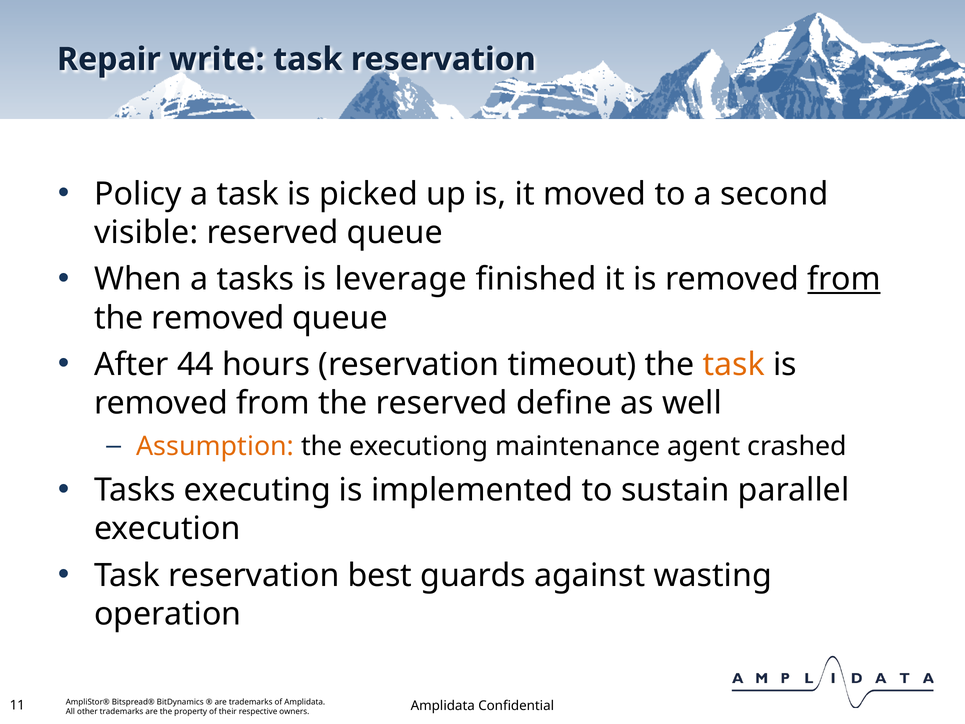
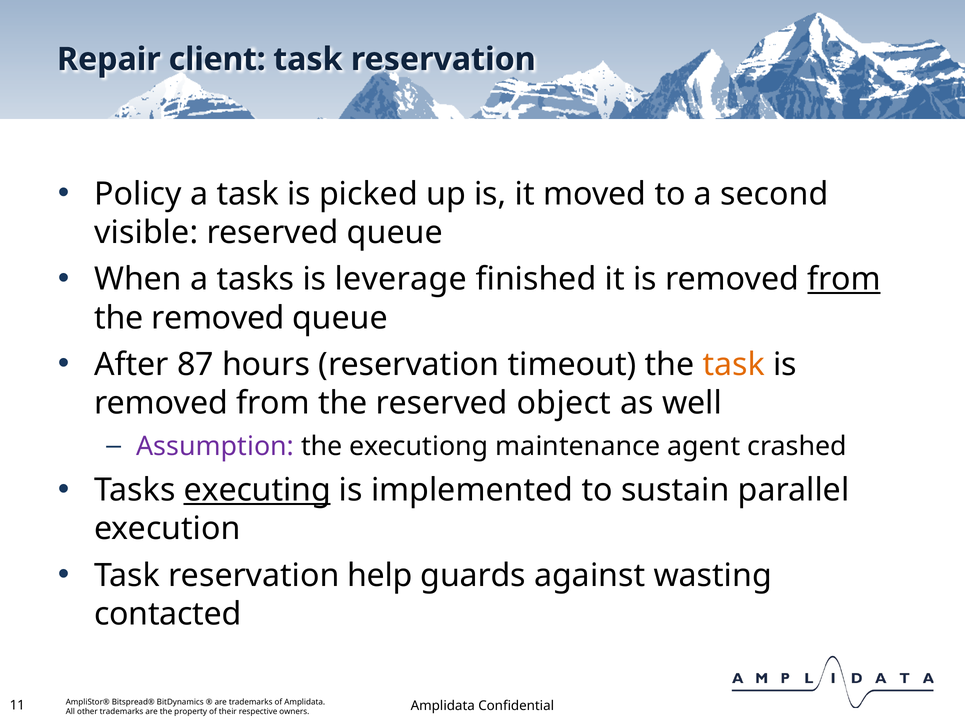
write: write -> client
44: 44 -> 87
define: define -> object
Assumption colour: orange -> purple
executing underline: none -> present
best: best -> help
operation: operation -> contacted
